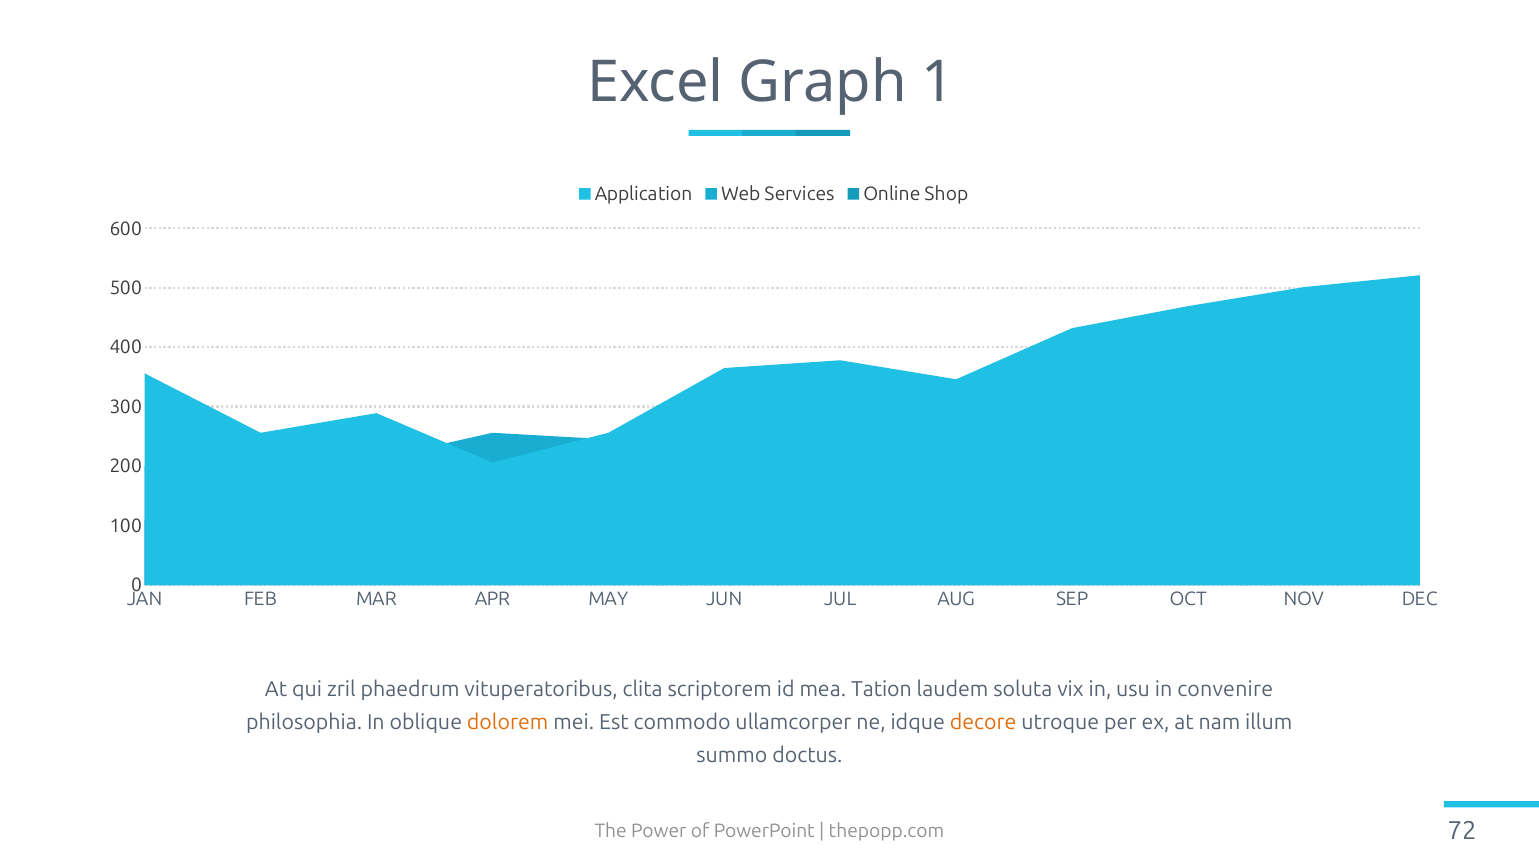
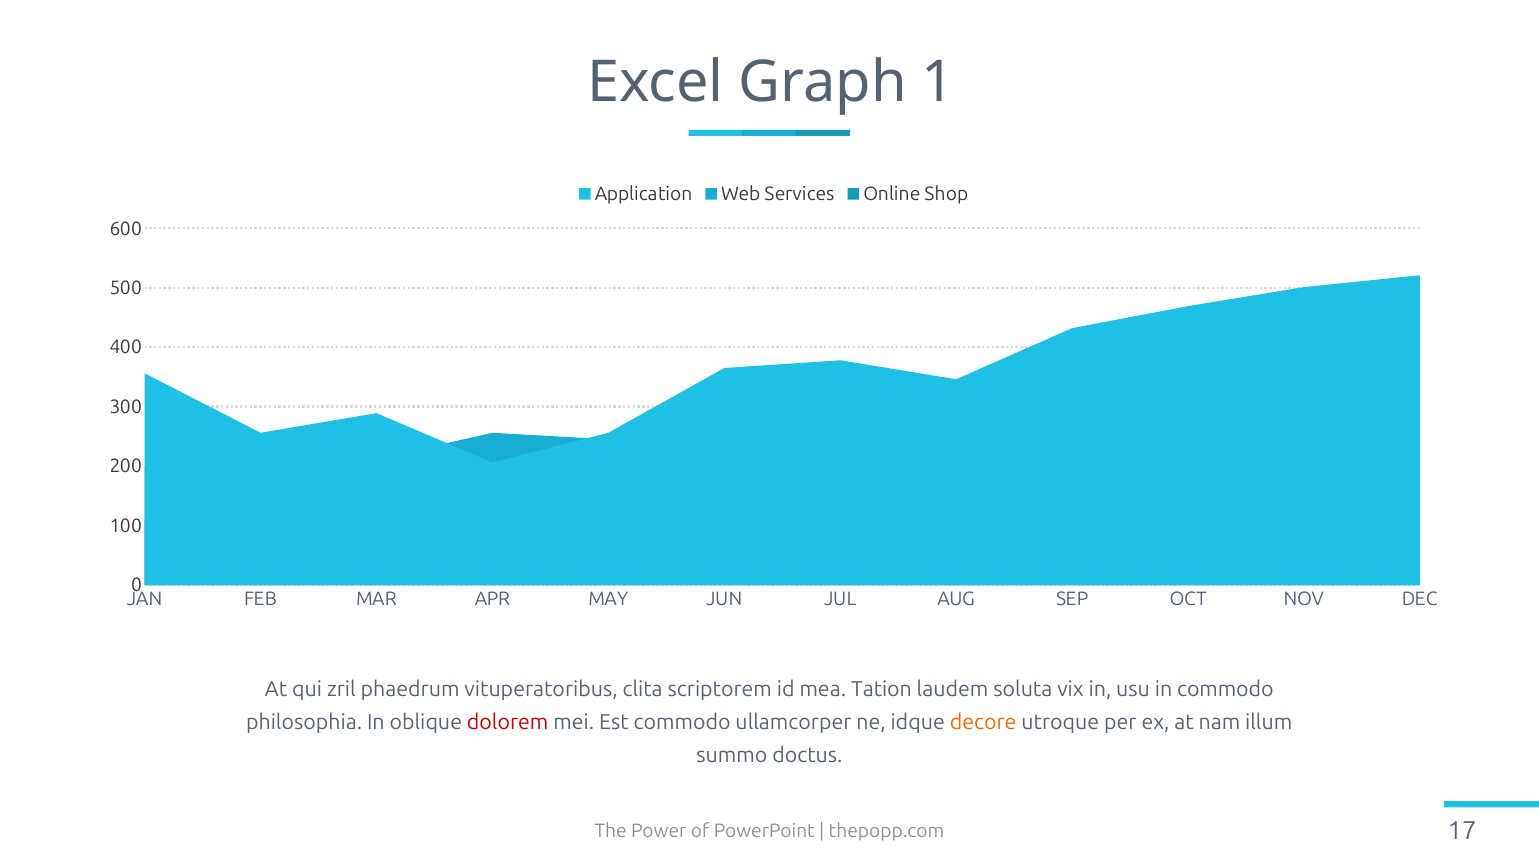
in convenire: convenire -> commodo
dolorem colour: orange -> red
72: 72 -> 17
